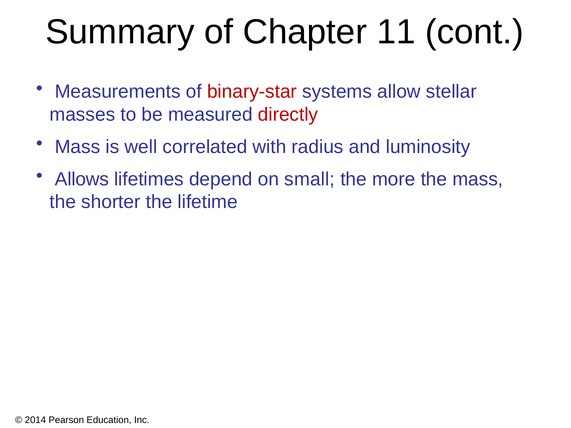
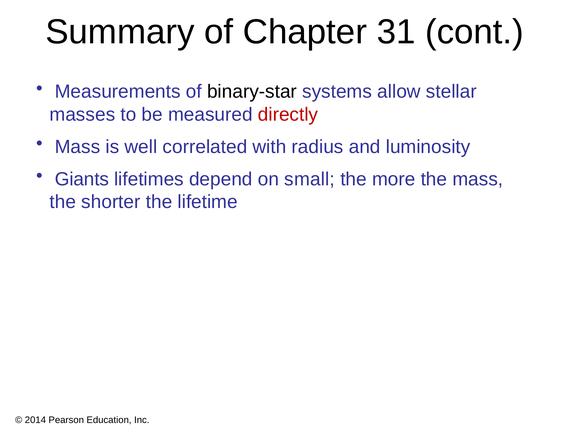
11: 11 -> 31
binary-star colour: red -> black
Allows: Allows -> Giants
